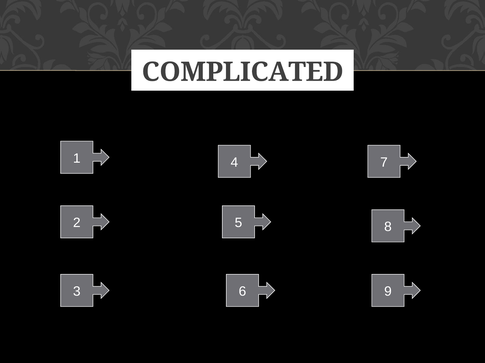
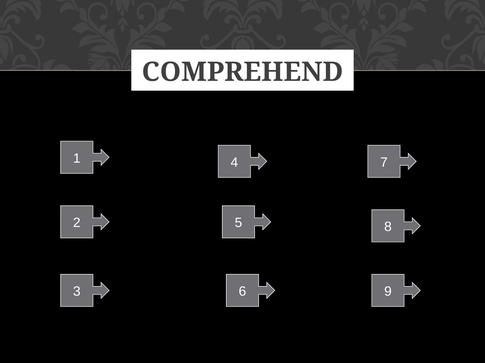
COMPLICATED: COMPLICATED -> COMPREHEND
